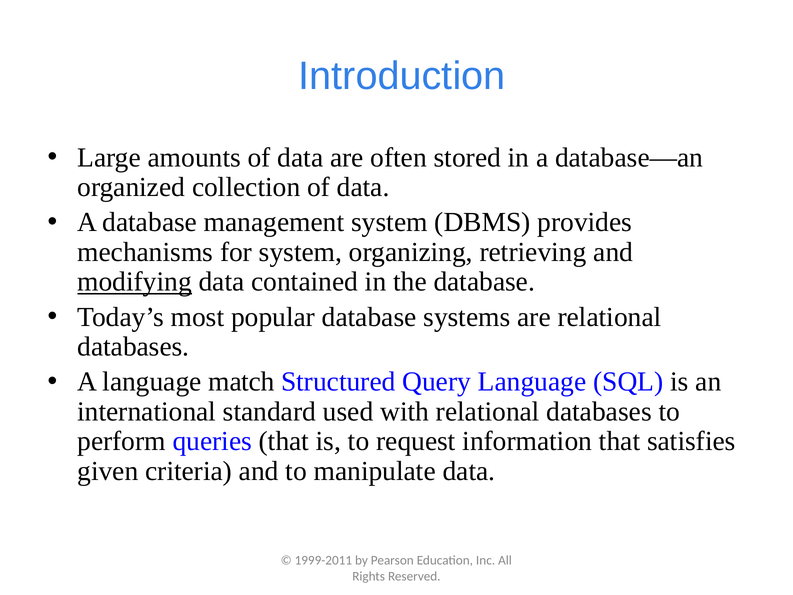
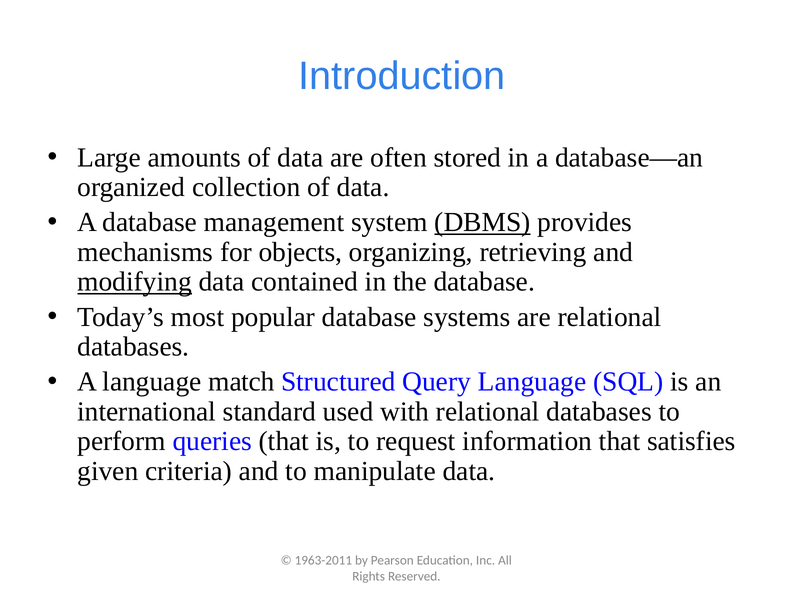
DBMS underline: none -> present
for system: system -> objects
1999-2011: 1999-2011 -> 1963-2011
